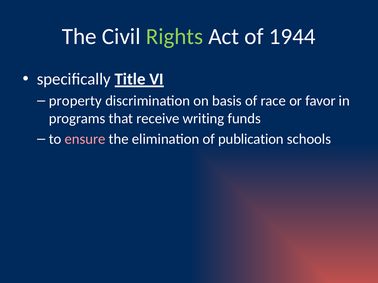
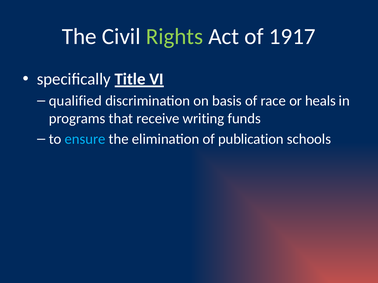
1944: 1944 -> 1917
property: property -> qualified
favor: favor -> heals
ensure colour: pink -> light blue
